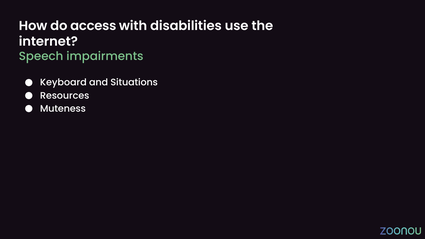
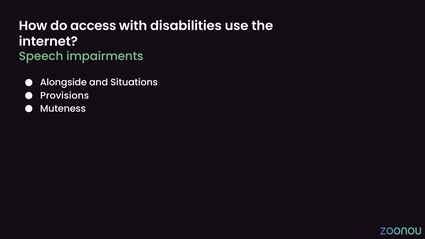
Keyboard: Keyboard -> Alongside
Resources: Resources -> Provisions
